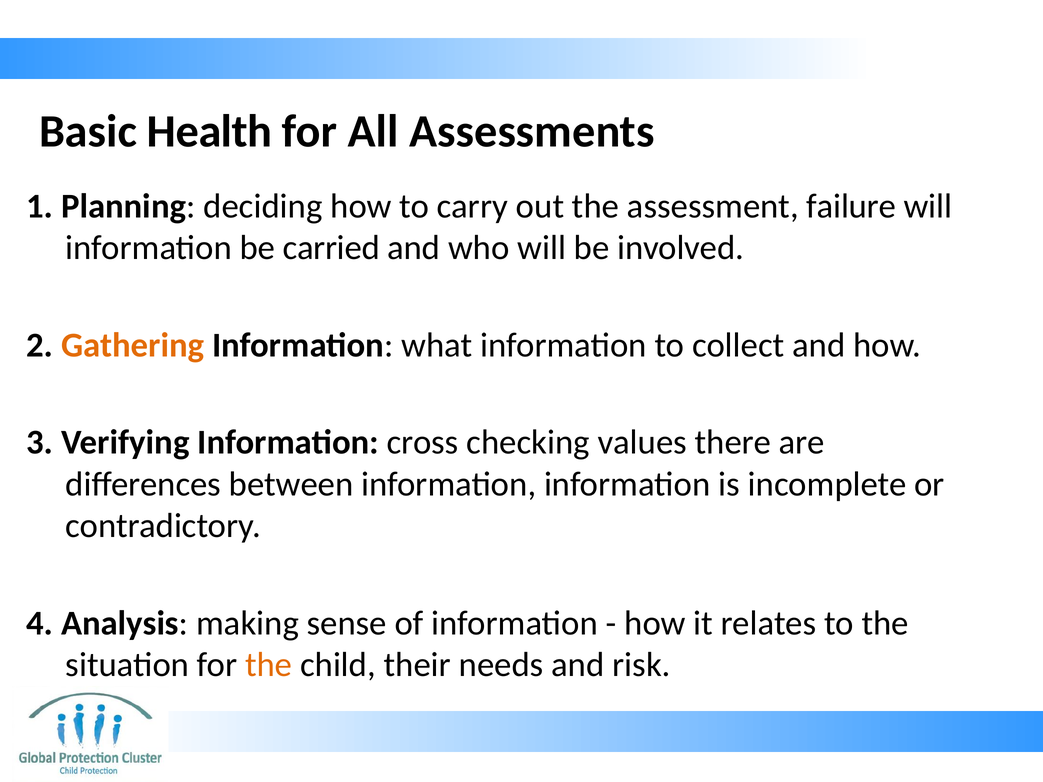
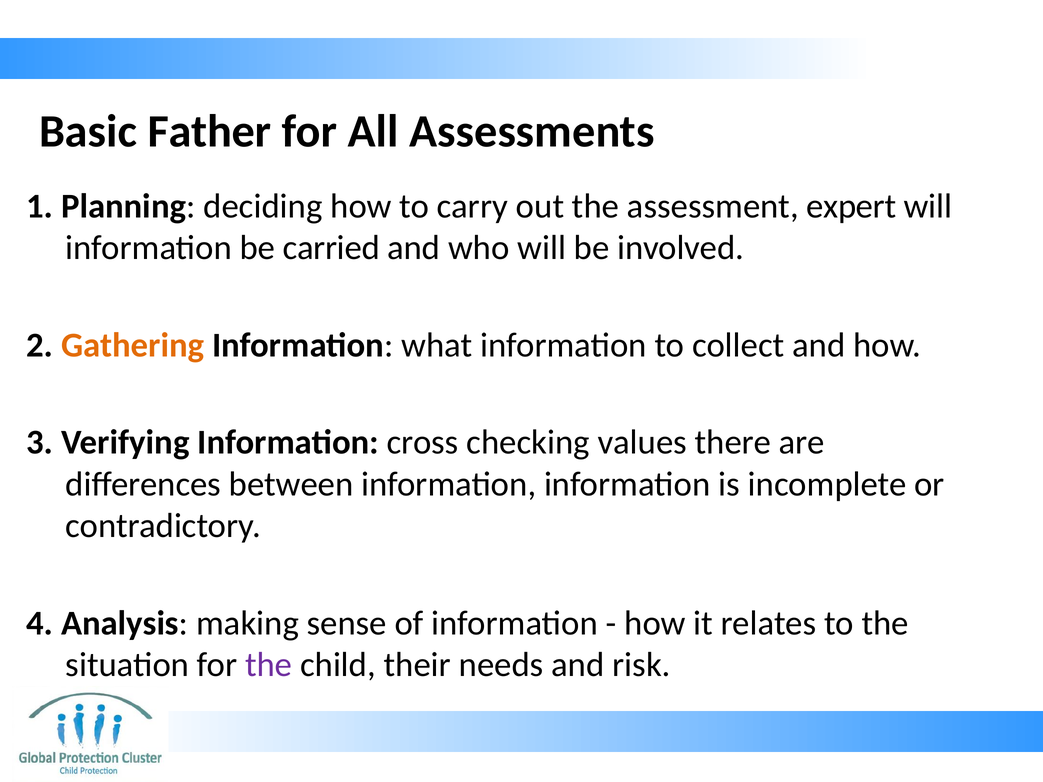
Health: Health -> Father
failure: failure -> expert
the at (269, 665) colour: orange -> purple
